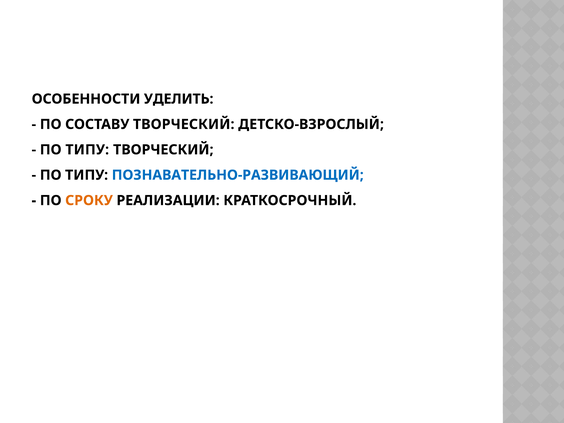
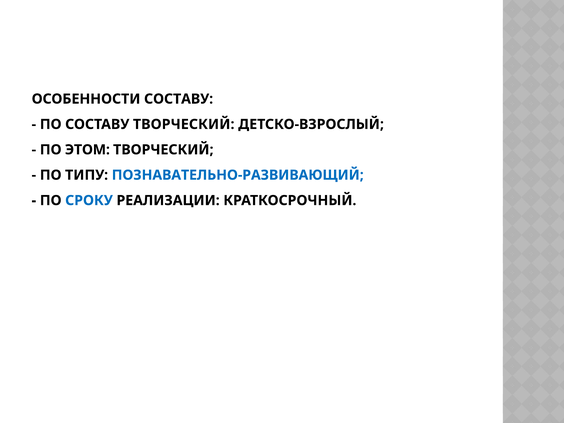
ОСОБЕННОСТИ УДЕЛИТЬ: УДЕЛИТЬ -> СОСТАВУ
ТИПУ at (87, 150): ТИПУ -> ЭТОМ
СРОКУ colour: orange -> blue
